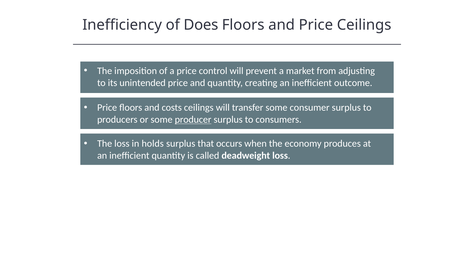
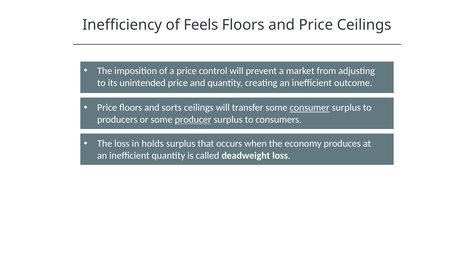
Does: Does -> Feels
costs: costs -> sorts
consumer underline: none -> present
